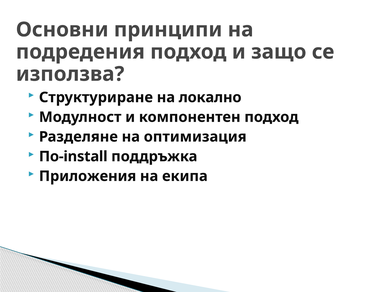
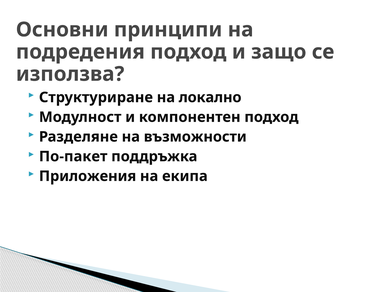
оптимизация: оптимизация -> възможности
По-install: По-install -> По-пакет
